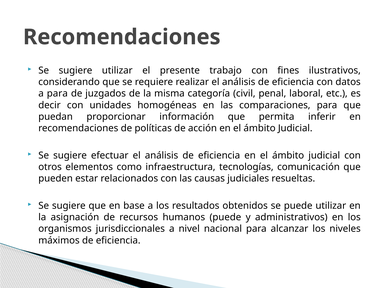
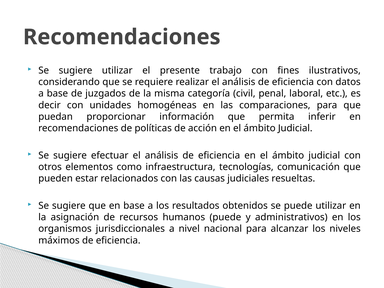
a para: para -> base
